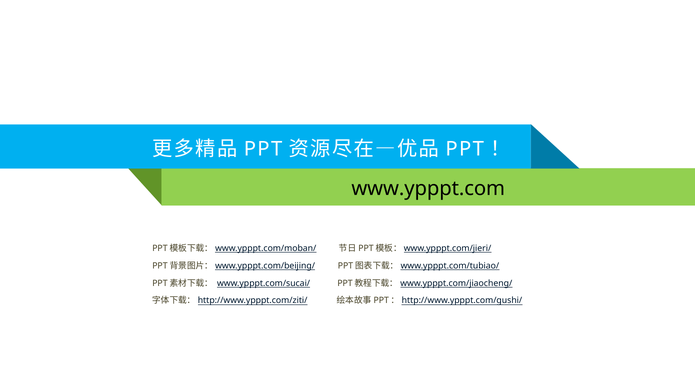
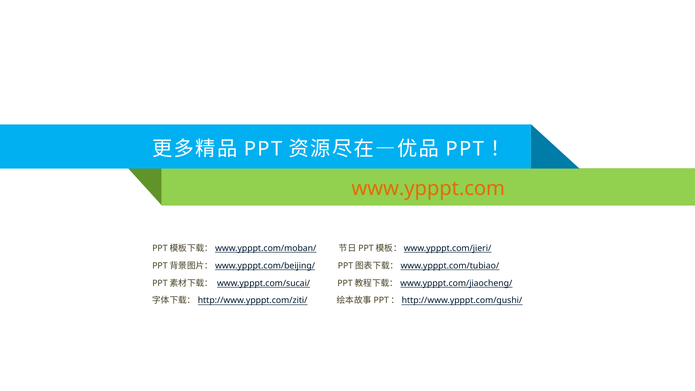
www.ypppt.com colour: black -> orange
